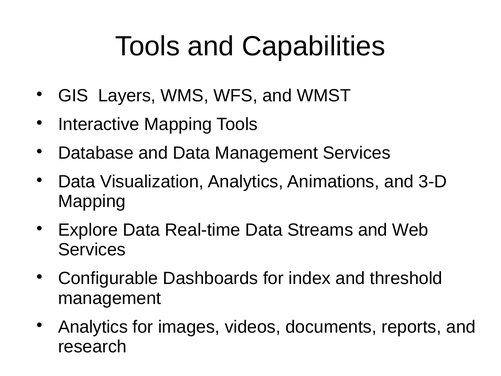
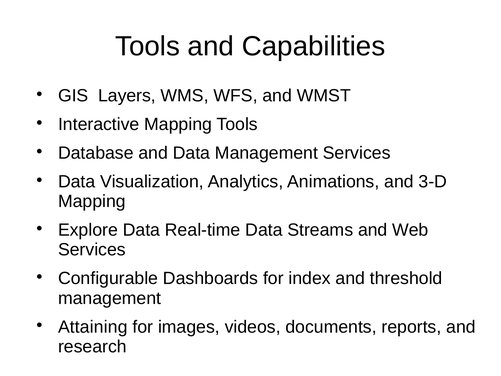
Analytics at (93, 327): Analytics -> Attaining
